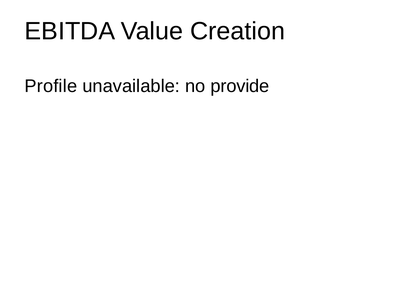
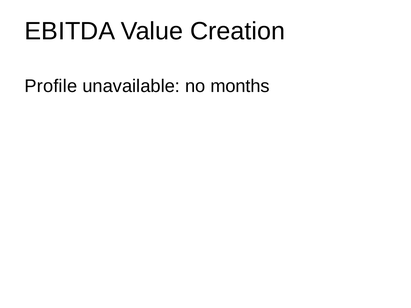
provide: provide -> months
